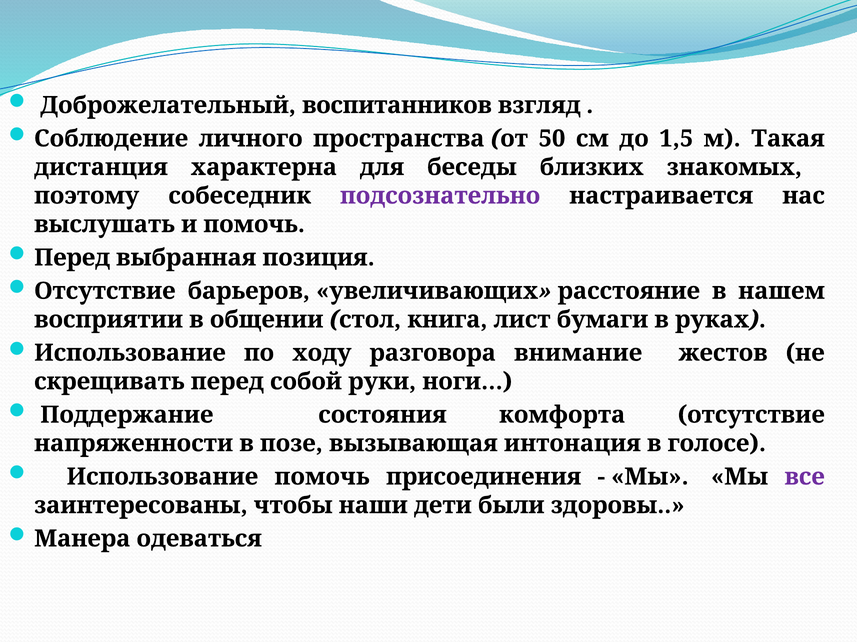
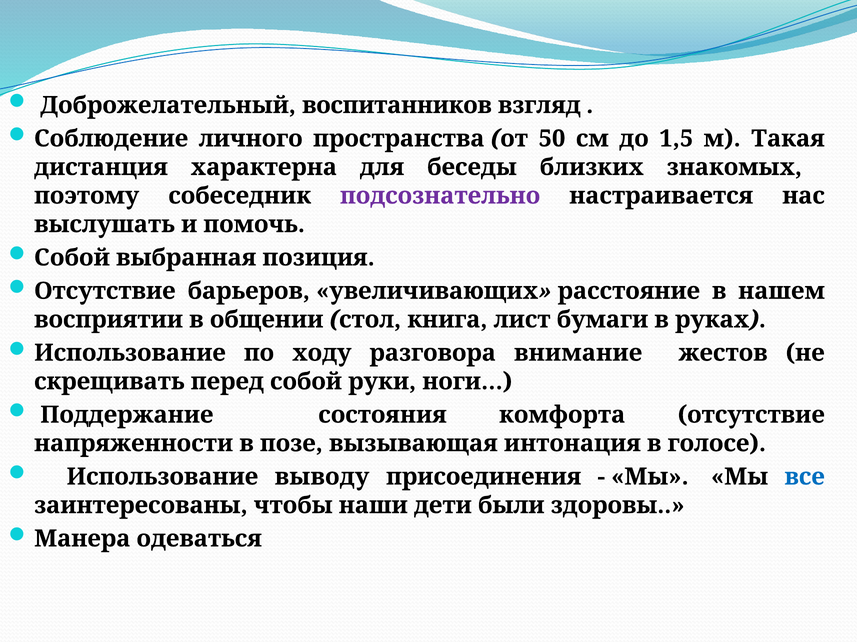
Перед at (72, 258): Перед -> Собой
Использование помочь: помочь -> выводу
все colour: purple -> blue
